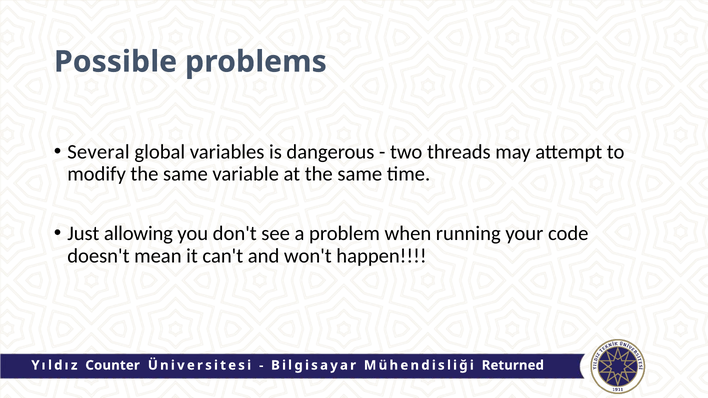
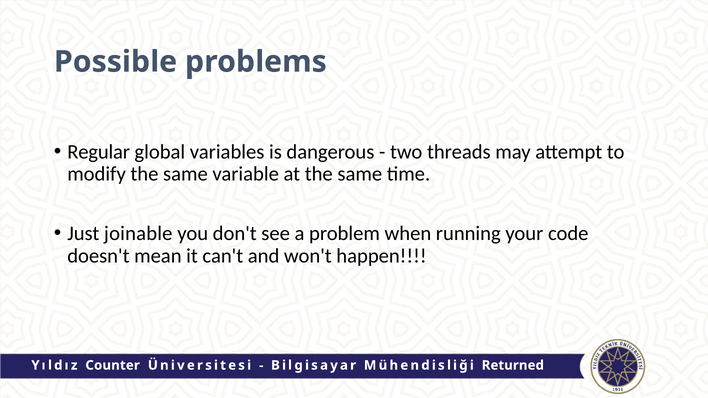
Several: Several -> Regular
allowing: allowing -> joinable
